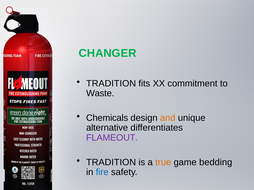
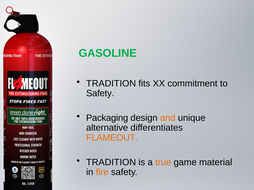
CHANGER: CHANGER -> GASOLINE
Waste at (100, 94): Waste -> Safety
Chemicals: Chemicals -> Packaging
FLAMEOUT colour: purple -> orange
bedding: bedding -> material
fire colour: blue -> orange
